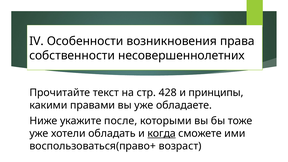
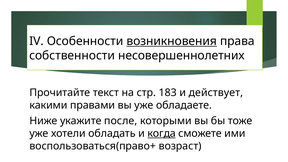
возникновения underline: none -> present
428: 428 -> 183
принципы: принципы -> действует
